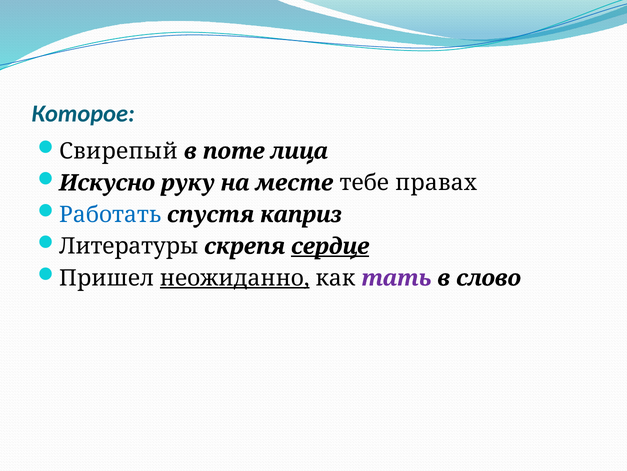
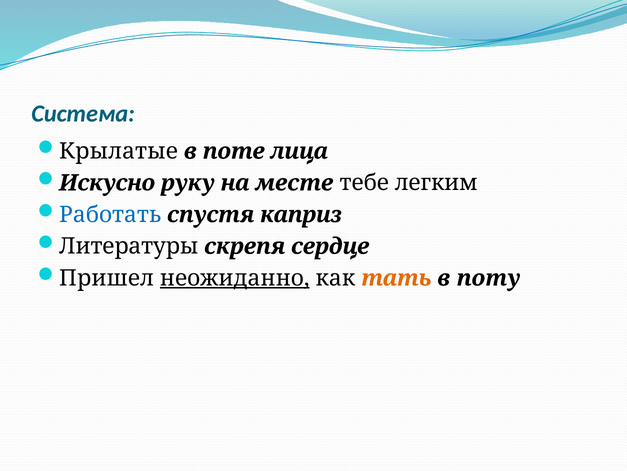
Которое: Которое -> Система
Свирепый: Свирепый -> Крылатые
правах: правах -> легким
сердце underline: present -> none
тать colour: purple -> orange
слово: слово -> поту
